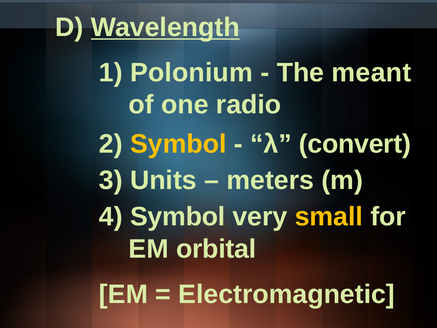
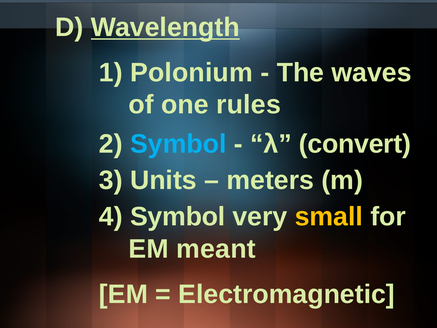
meant: meant -> waves
radio: radio -> rules
Symbol at (178, 144) colour: yellow -> light blue
orbital: orbital -> meant
